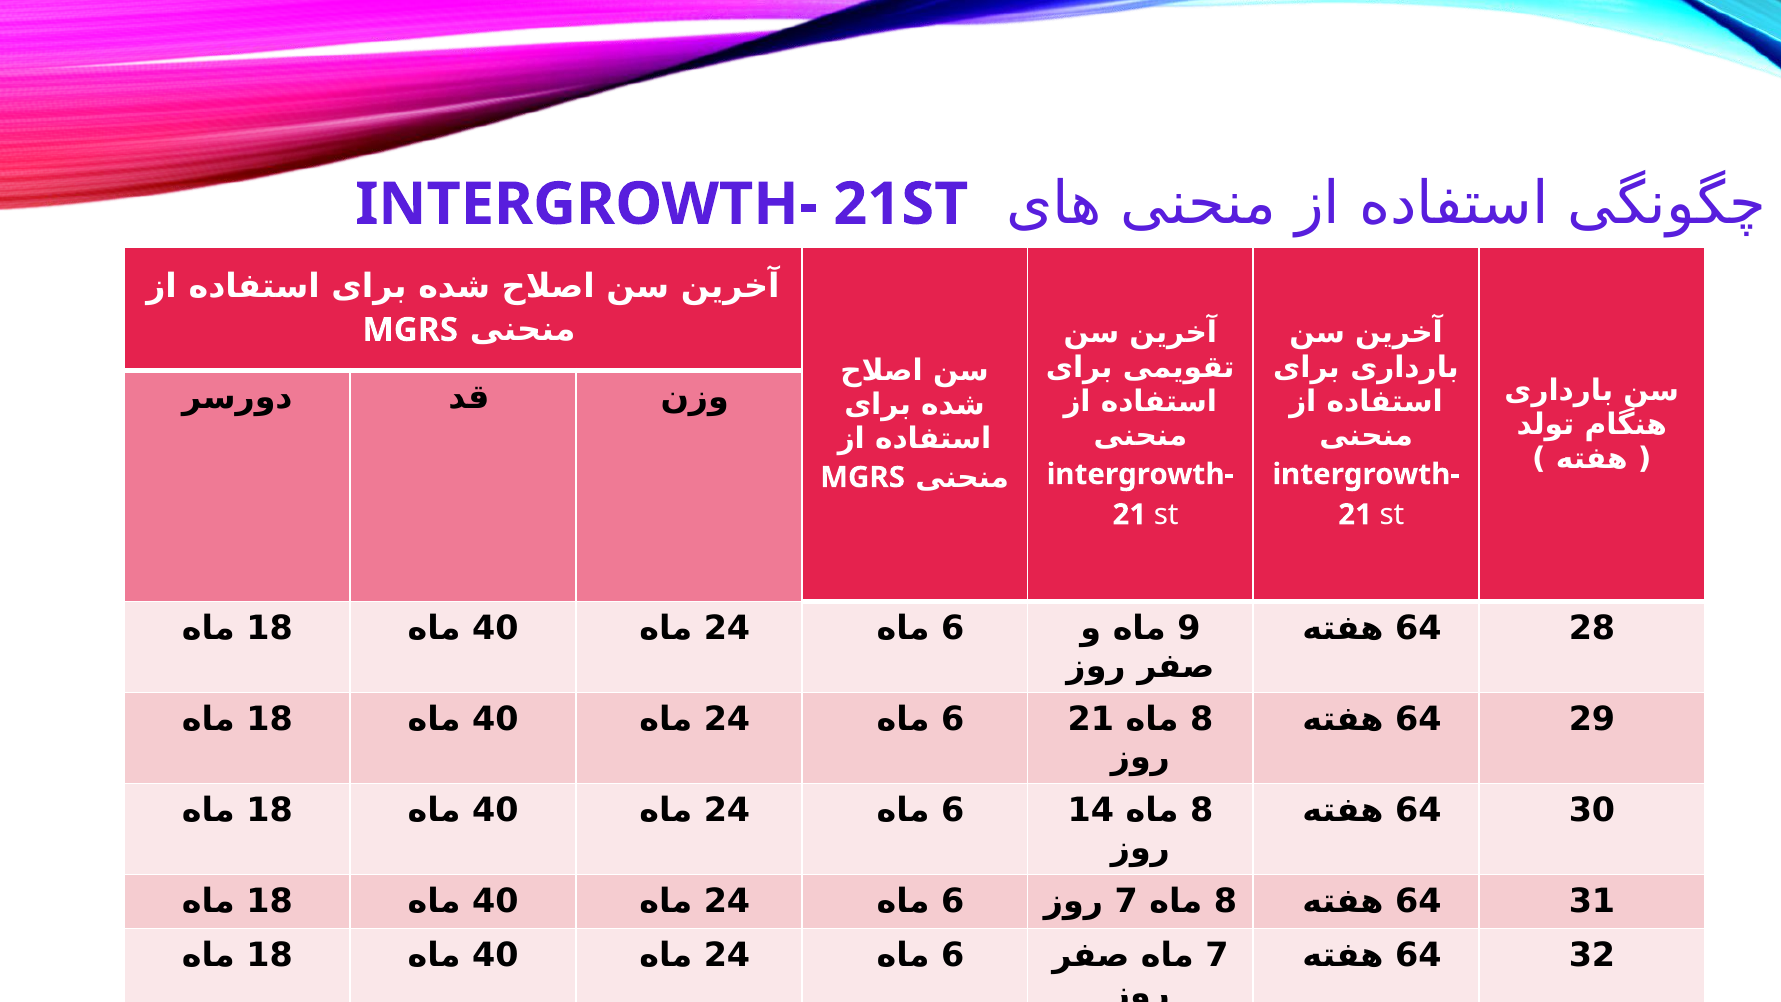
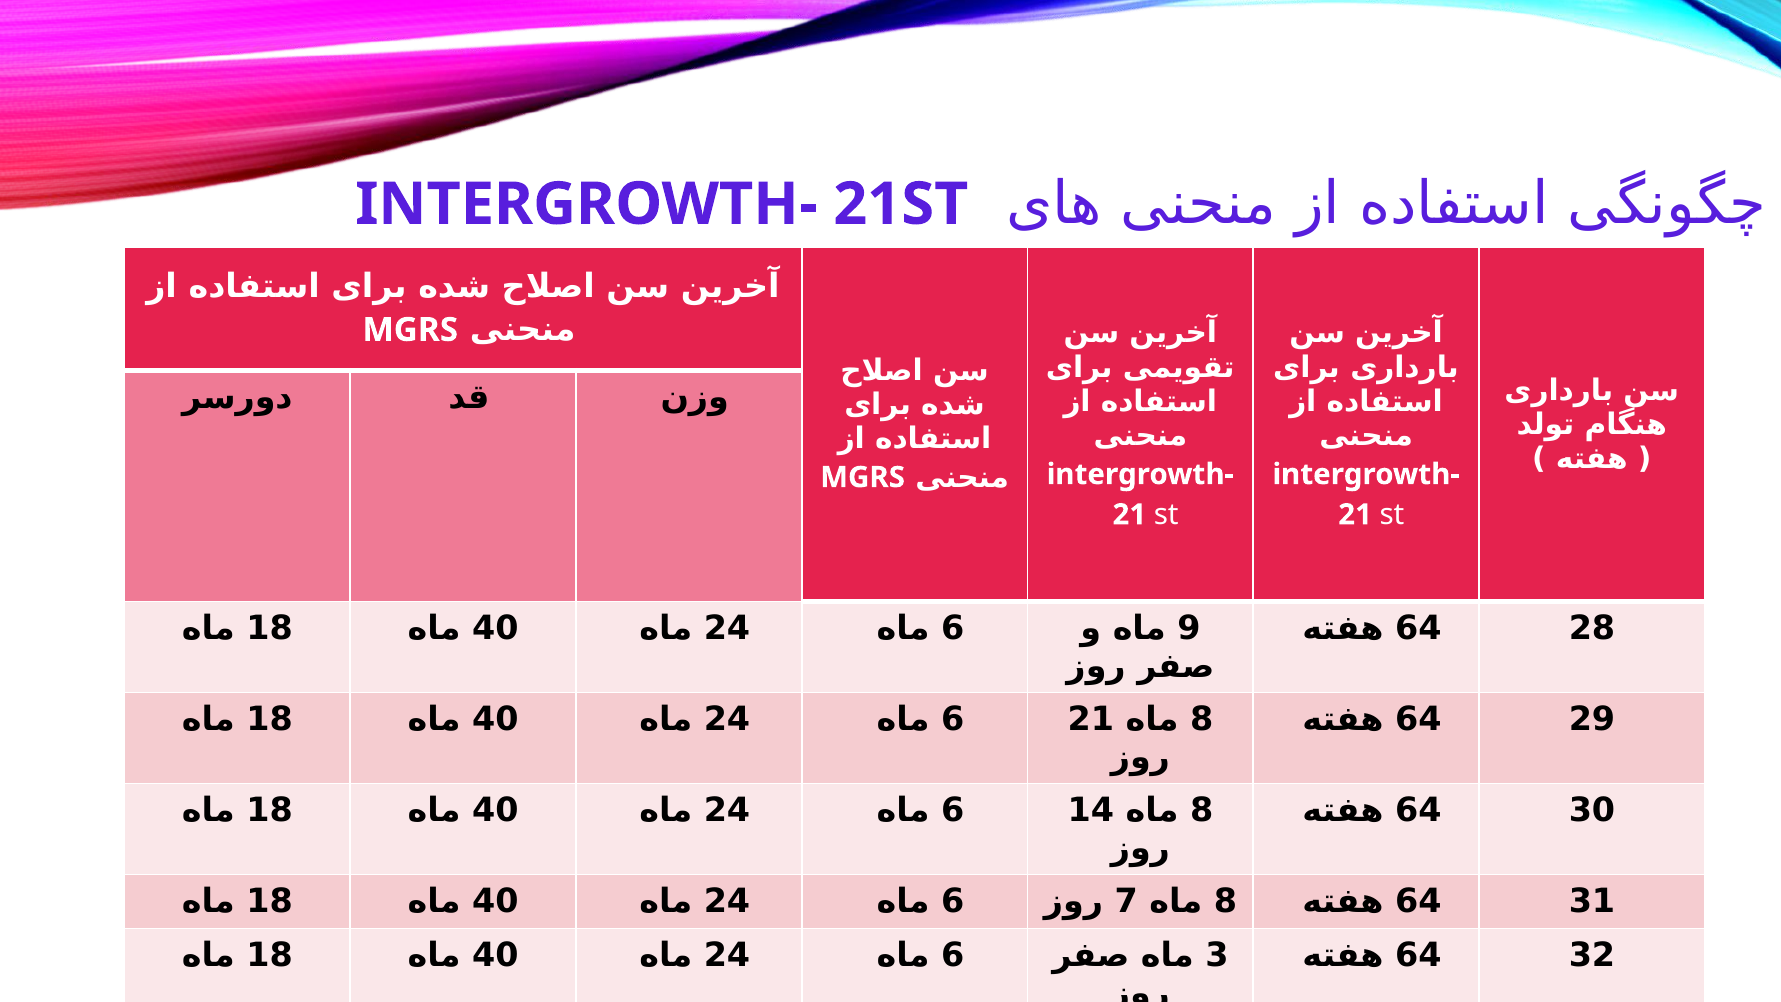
7 at (1217, 955): 7 -> 3
